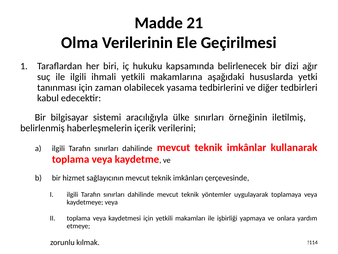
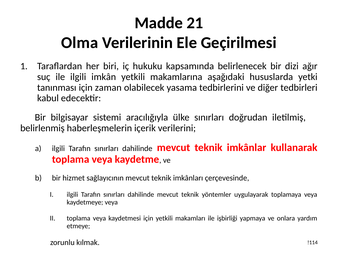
ihmali: ihmali -> imkân
örneğinin: örneğinin -> doğrudan
